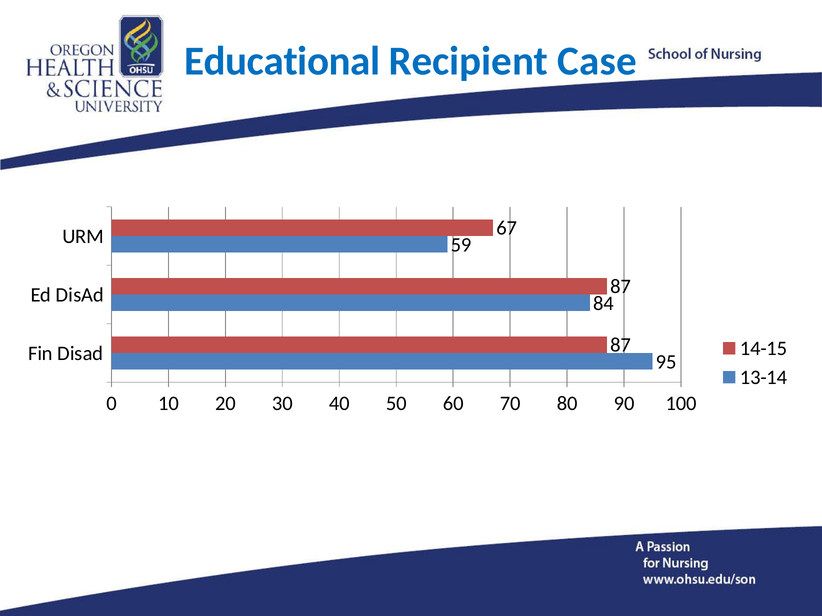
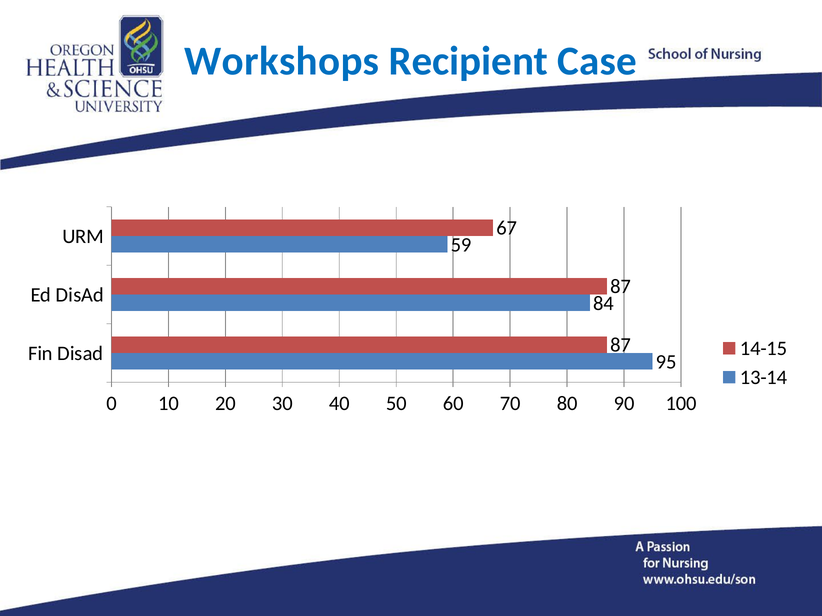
Educational: Educational -> Workshops
